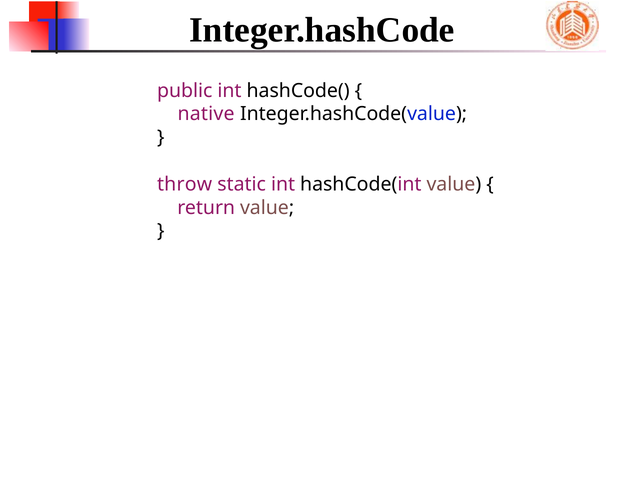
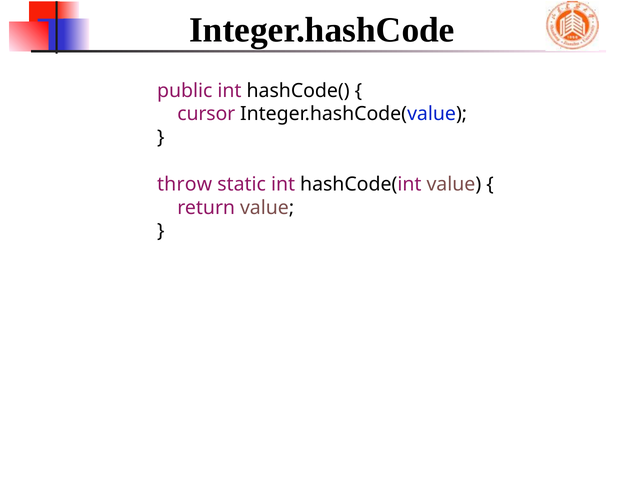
native: native -> cursor
